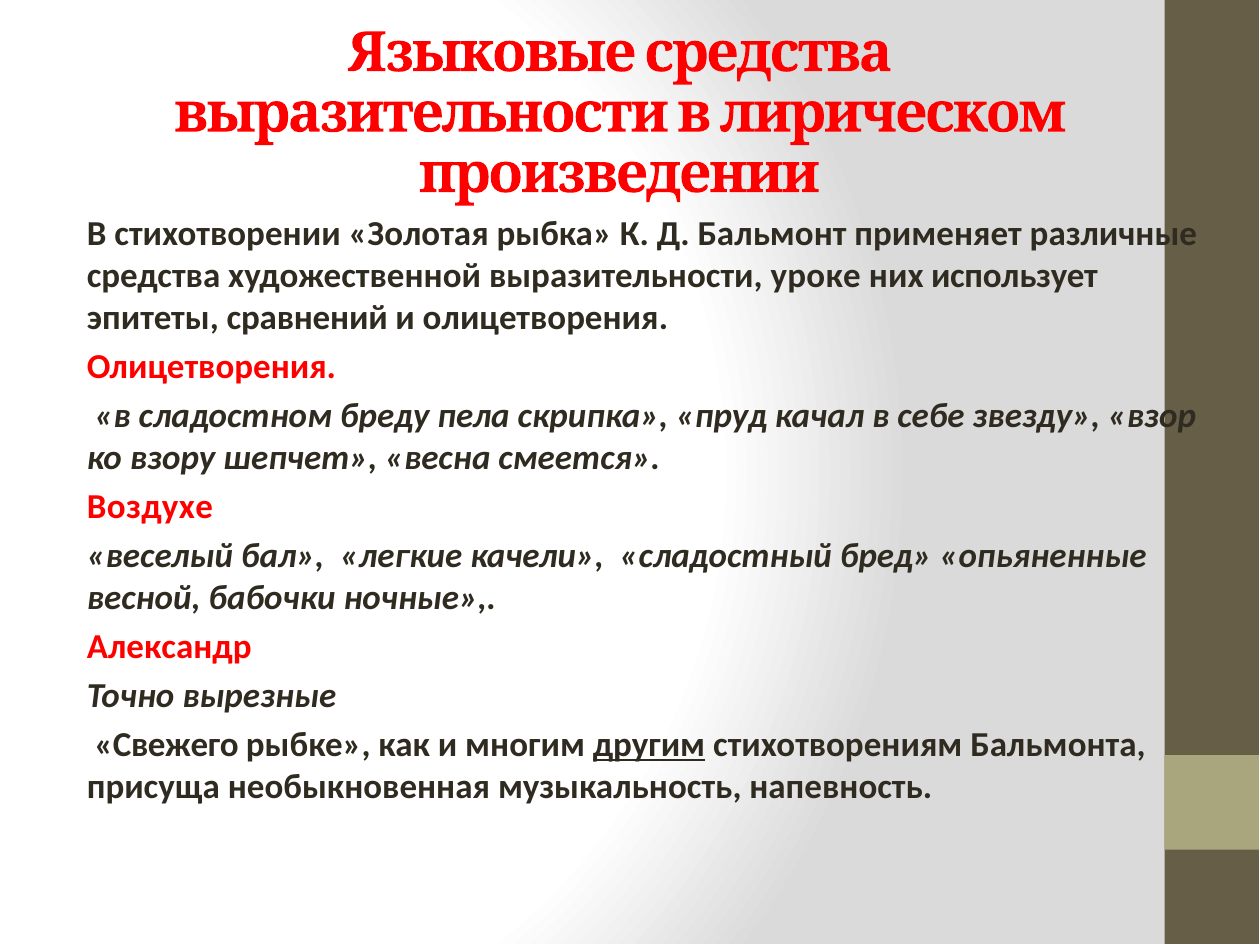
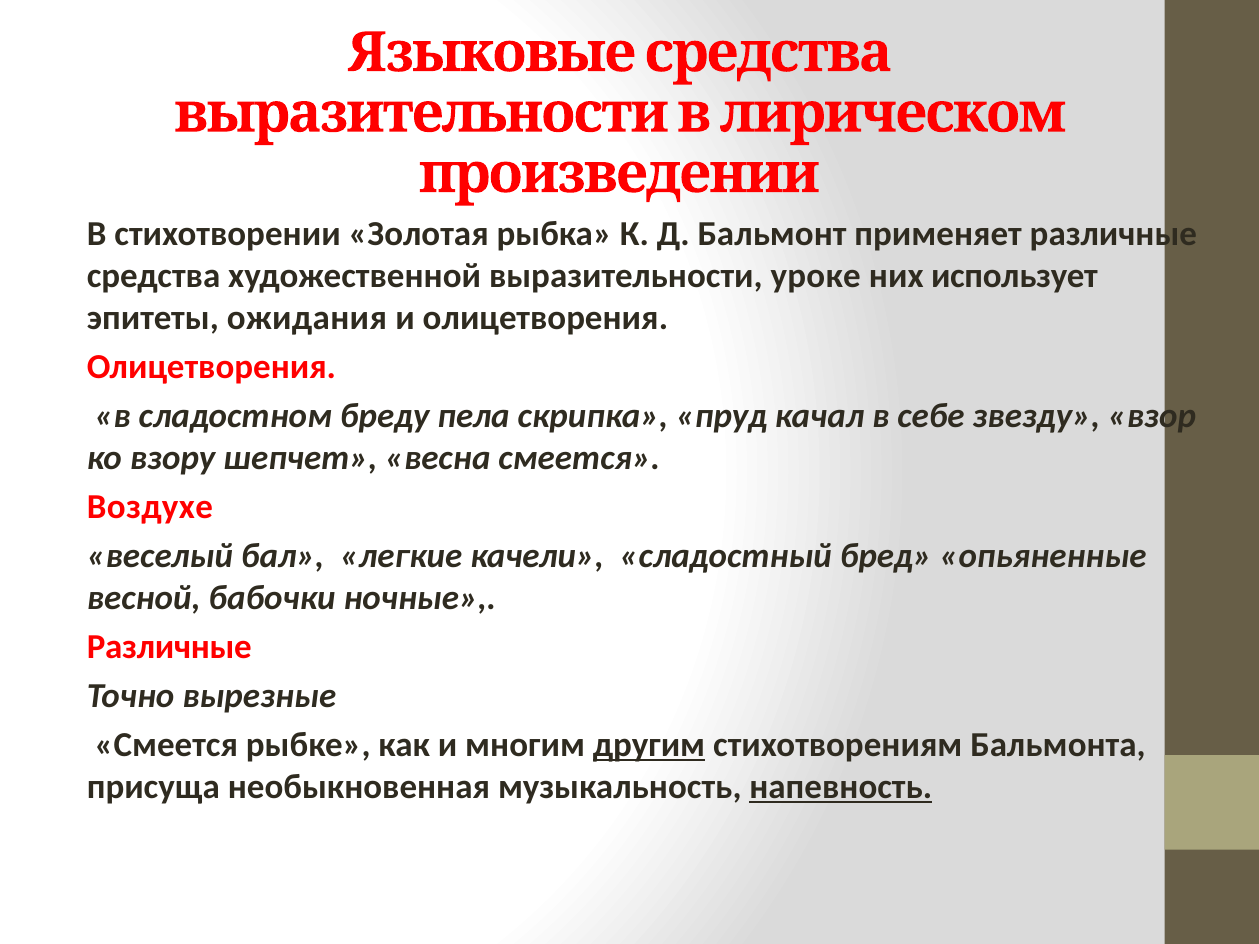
сравнений: сравнений -> ожидания
Александр at (169, 647): Александр -> Различные
Свежего at (167, 745): Свежего -> Смеется
напевность underline: none -> present
